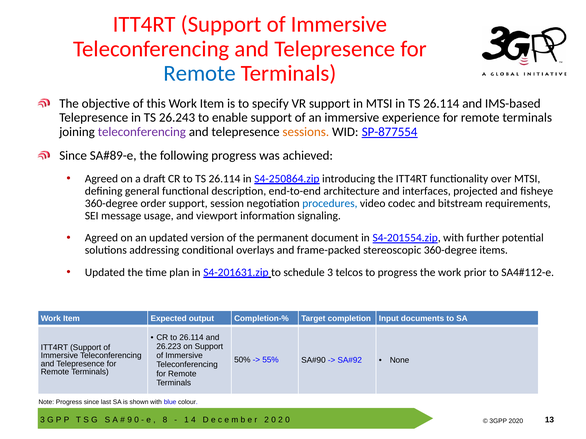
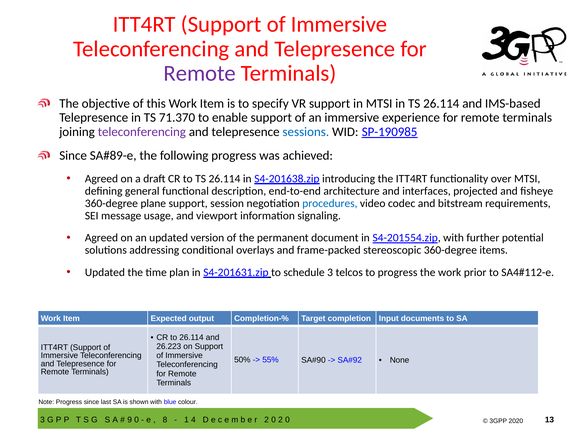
Remote at (200, 74) colour: blue -> purple
26.243: 26.243 -> 71.370
sessions colour: orange -> blue
SP-877554: SP-877554 -> SP-190985
S4-250864.zip: S4-250864.zip -> S4-201638.zip
order: order -> plane
